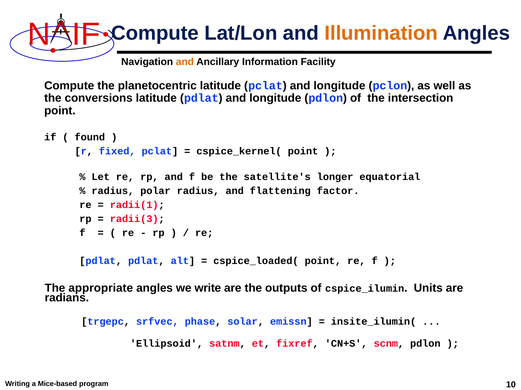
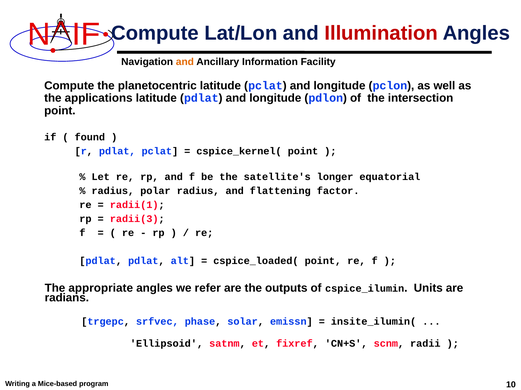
Illumination colour: orange -> red
conversions: conversions -> applications
r fixed: fixed -> pdlat
write: write -> refer
scnm pdlon: pdlon -> radii
